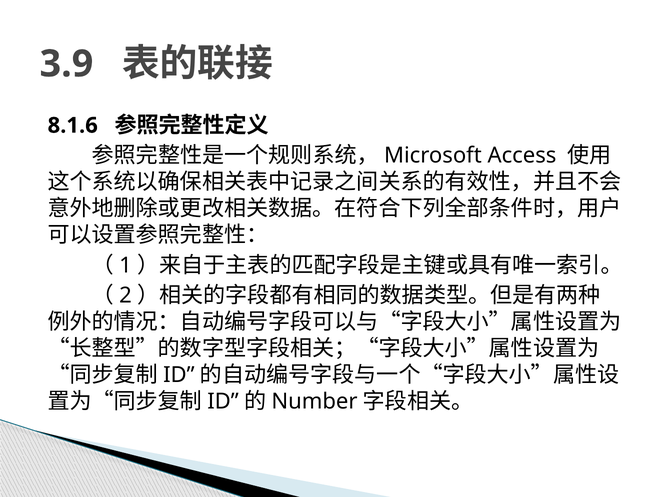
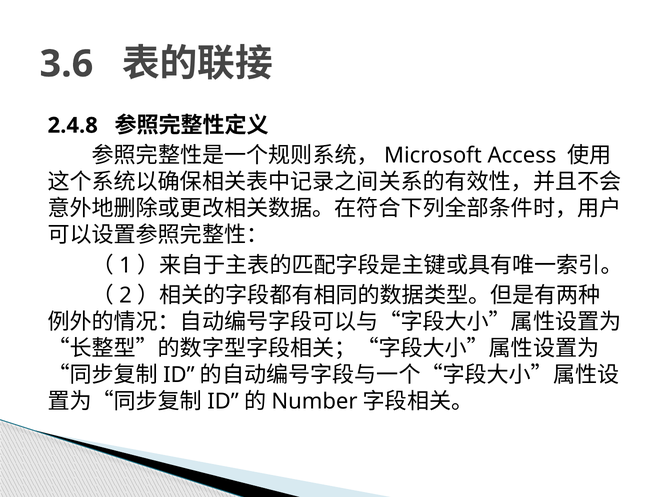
3.9: 3.9 -> 3.6
8.1.6: 8.1.6 -> 2.4.8
